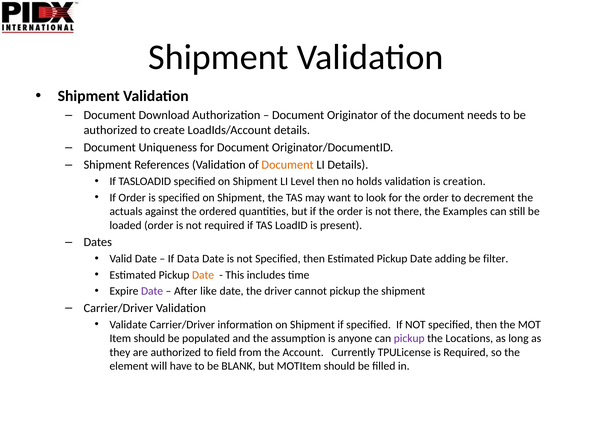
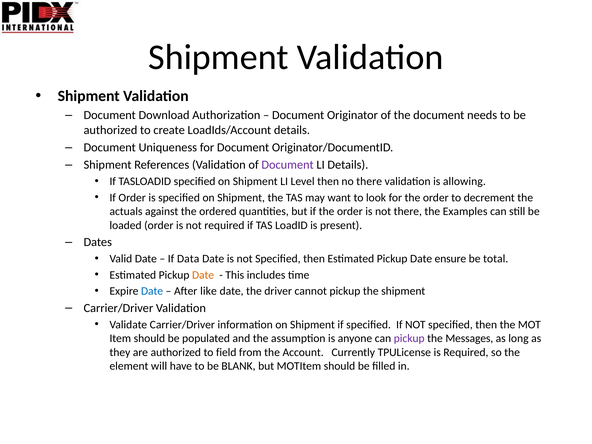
Document at (288, 165) colour: orange -> purple
no holds: holds -> there
creation: creation -> allowing
adding: adding -> ensure
filter: filter -> total
Date at (152, 291) colour: purple -> blue
Locations: Locations -> Messages
